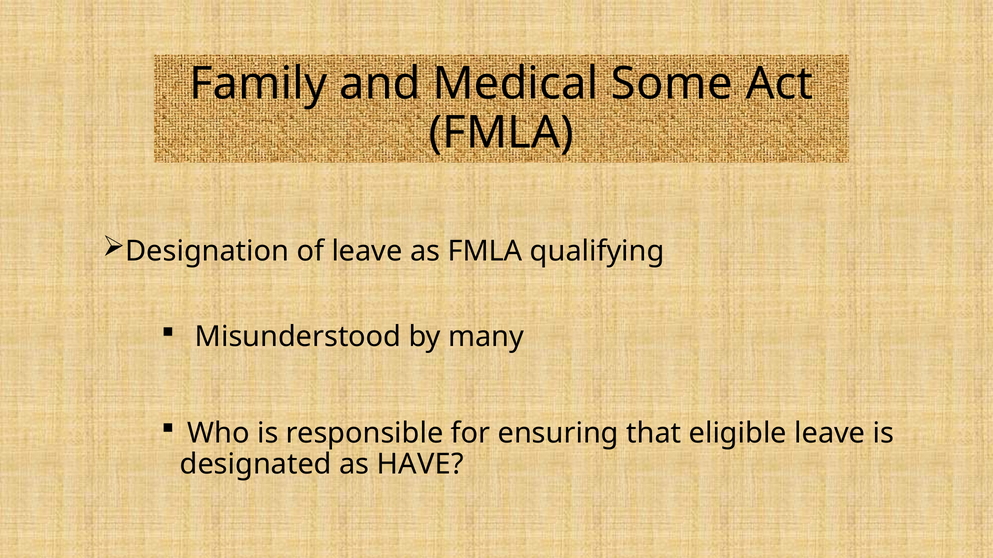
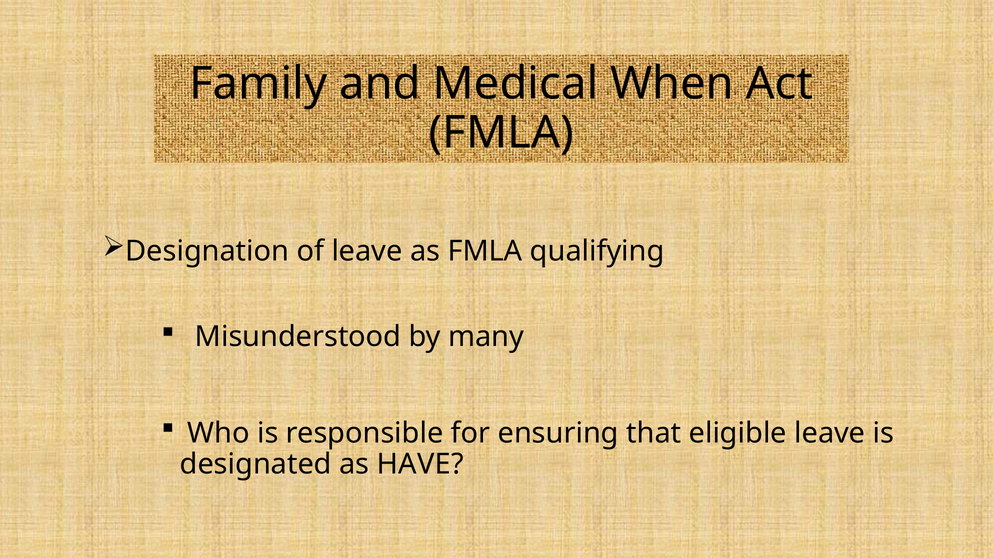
Some: Some -> When
